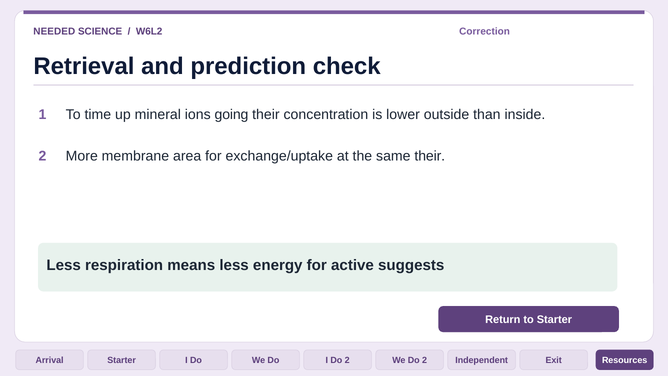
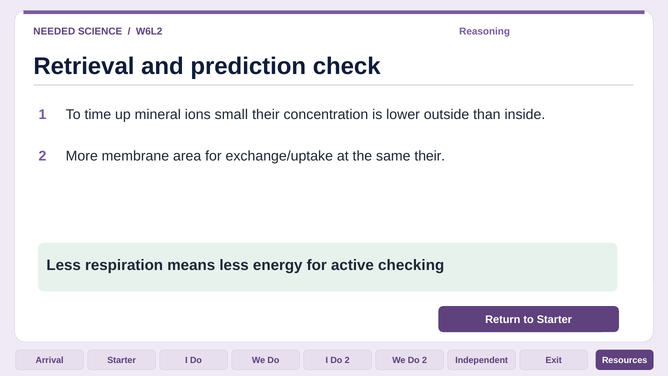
Correction: Correction -> Reasoning
going: going -> small
suggests: suggests -> checking
